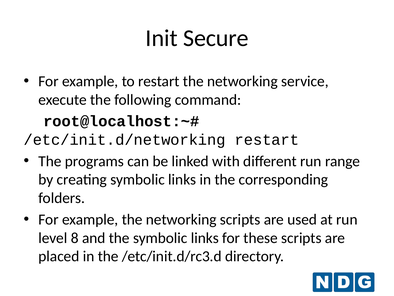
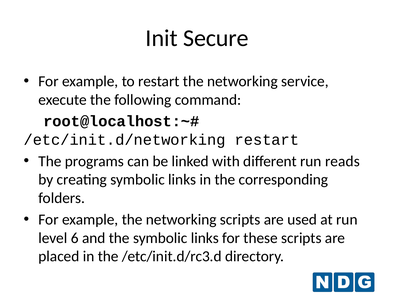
range: range -> reads
8: 8 -> 6
